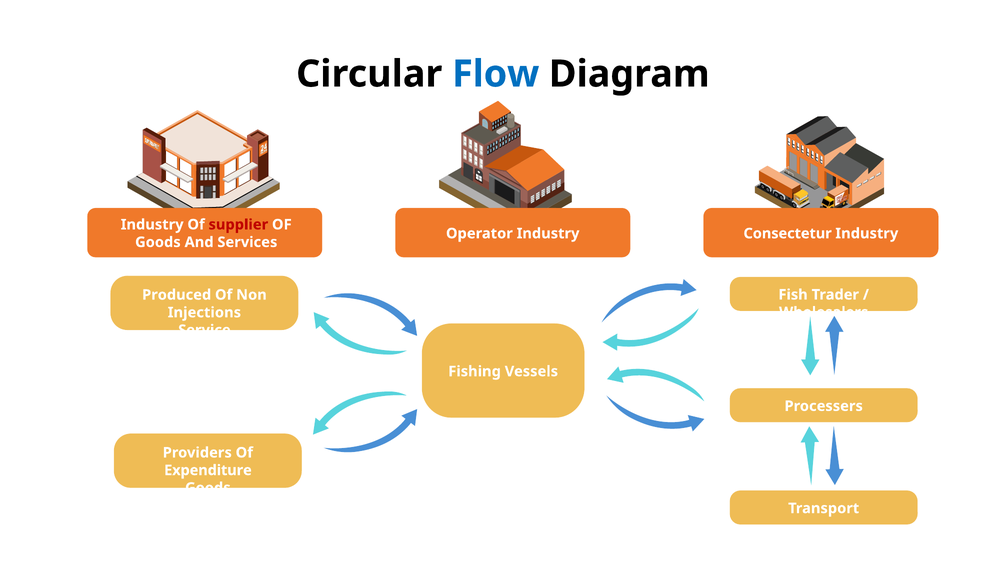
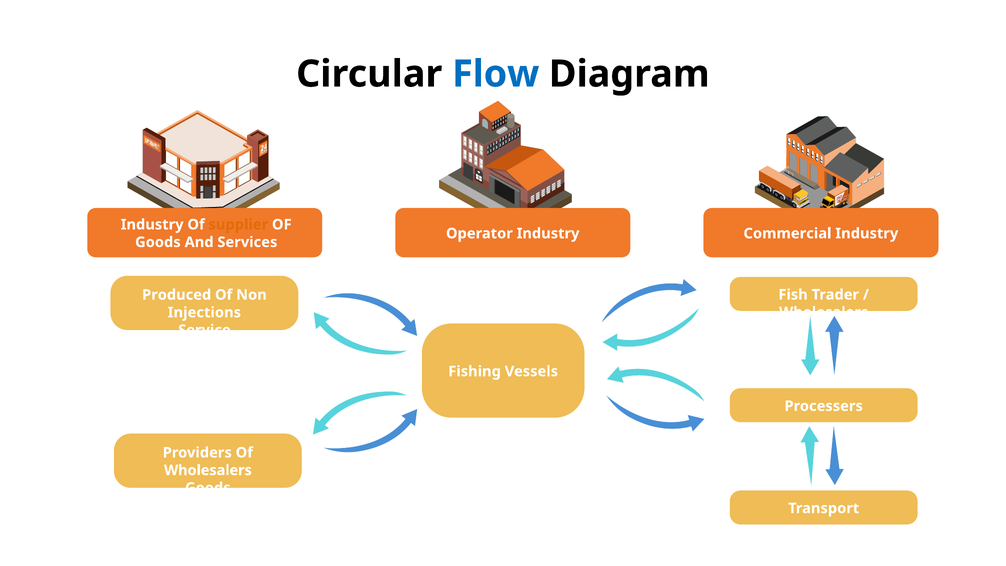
supplier colour: red -> orange
Consectetur: Consectetur -> Commercial
Expenditure at (208, 470): Expenditure -> Wholesalers
